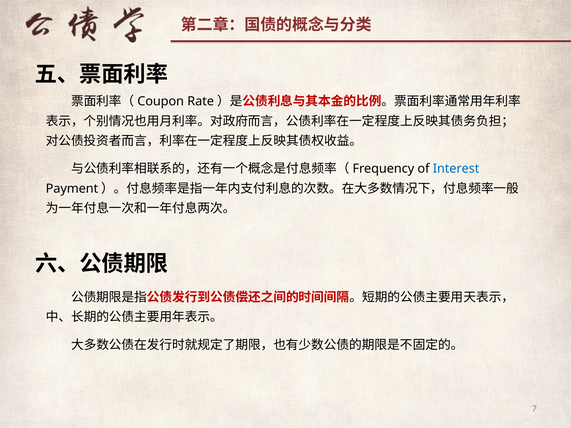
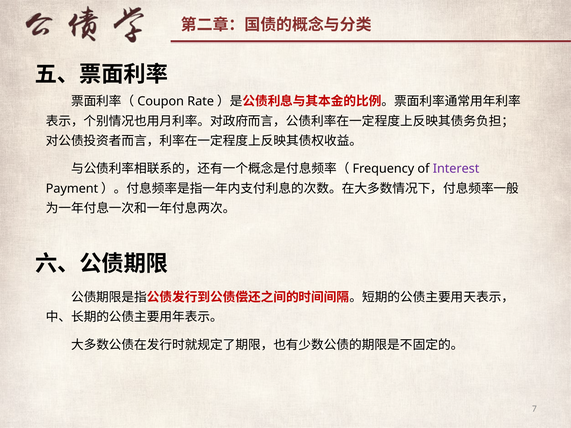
Interest colour: blue -> purple
